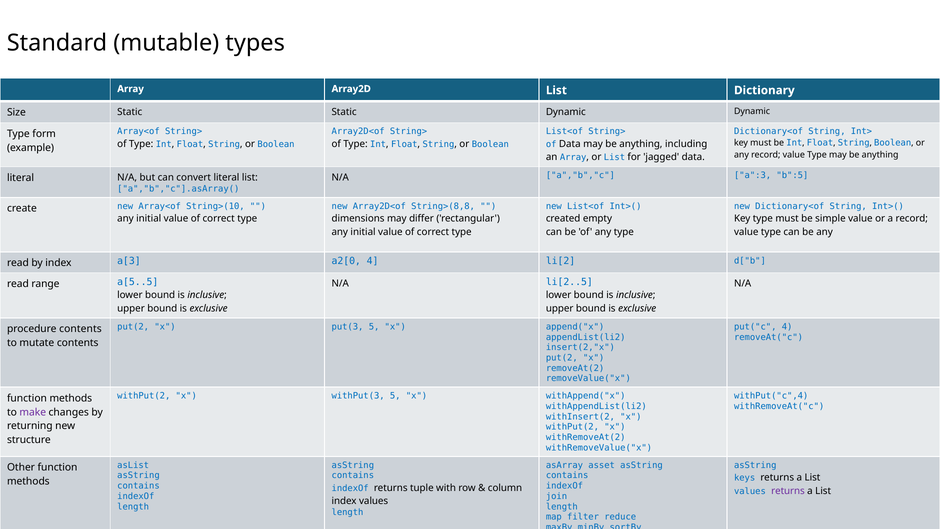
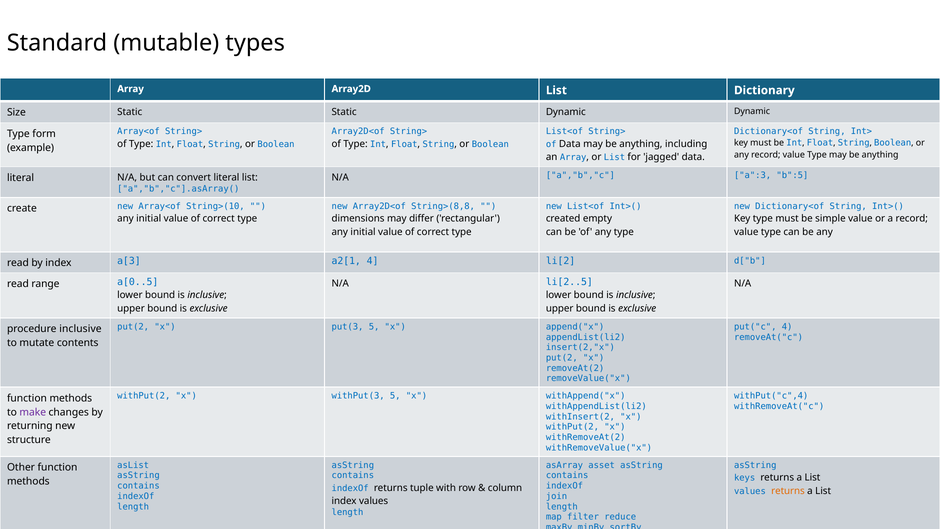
a2[0: a2[0 -> a2[1
a[5..5: a[5..5 -> a[0..5
procedure contents: contents -> inclusive
returns at (788, 491) colour: purple -> orange
